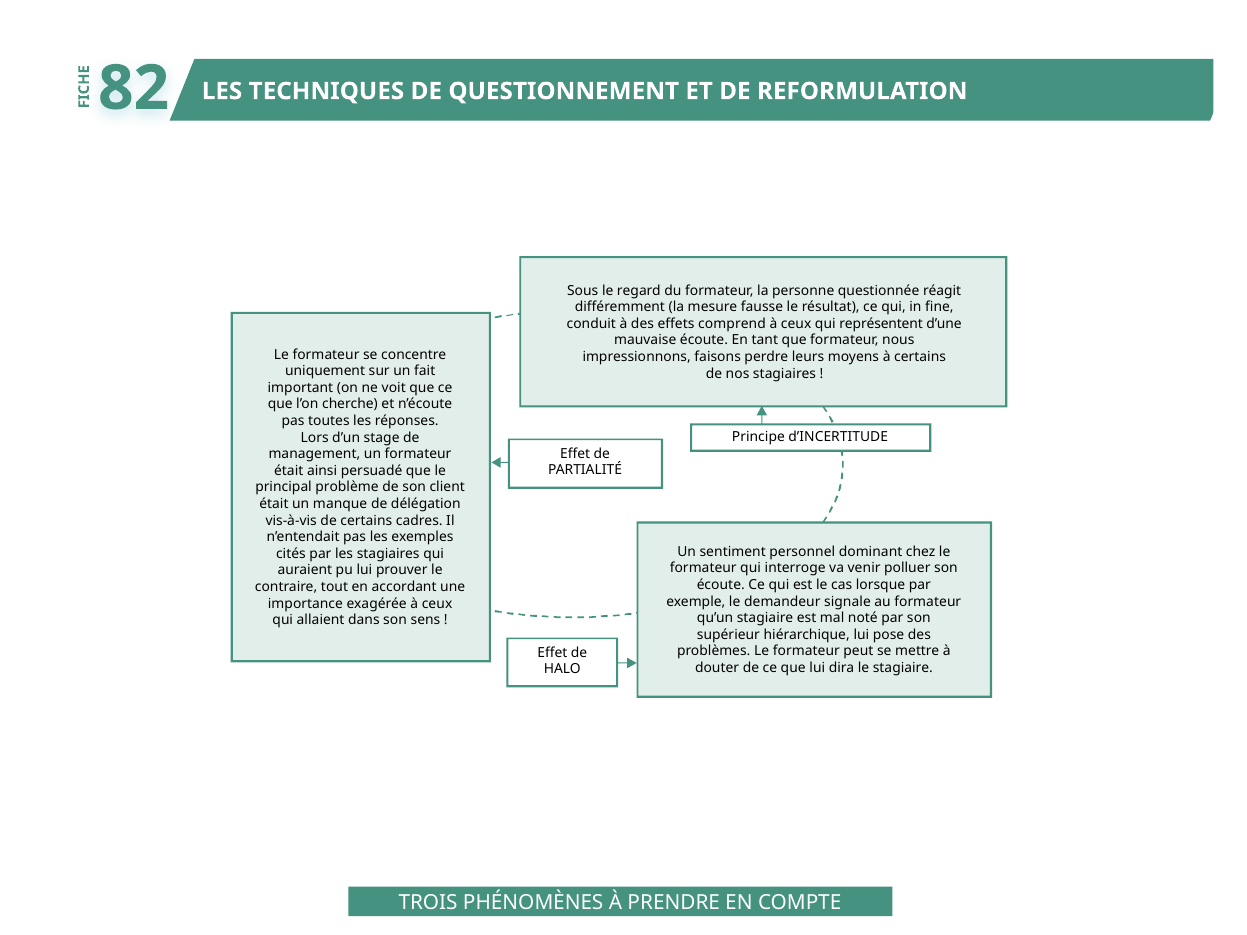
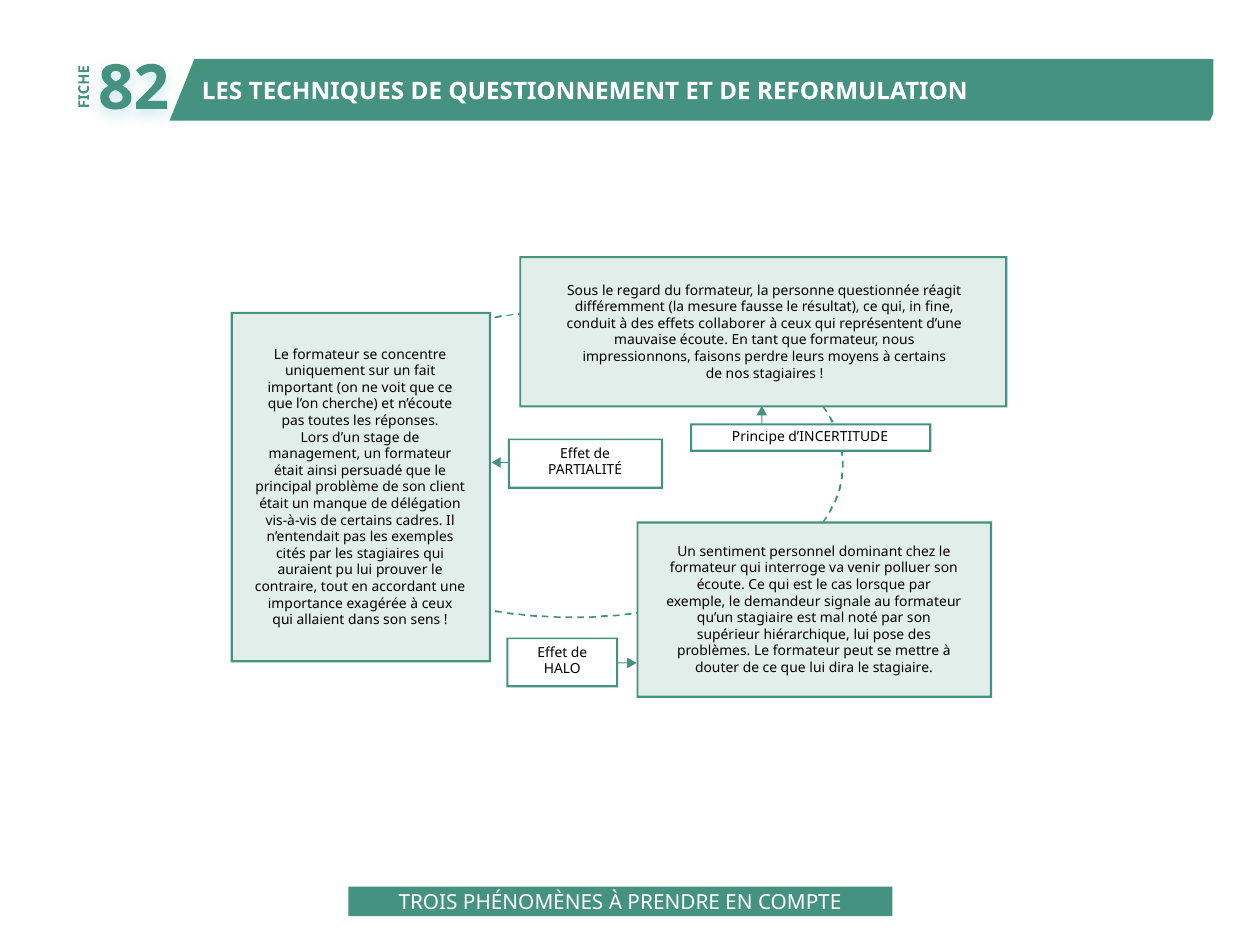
comprend: comprend -> collaborer
